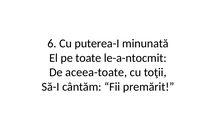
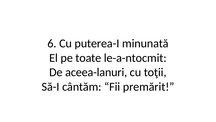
aceea-toate: aceea-toate -> aceea-lanuri
